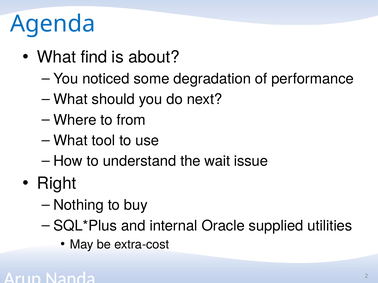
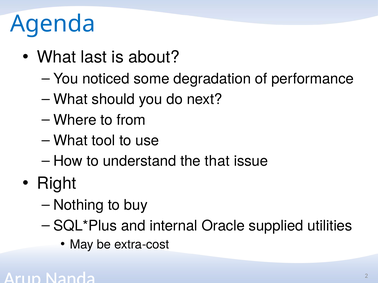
find: find -> last
wait: wait -> that
